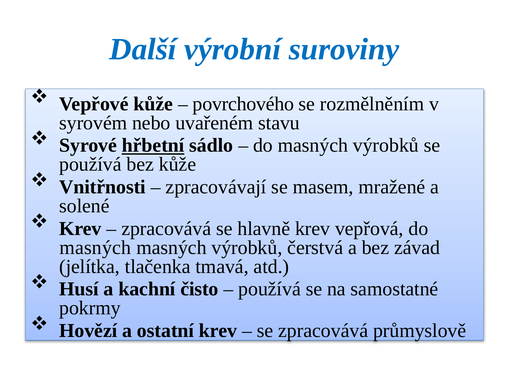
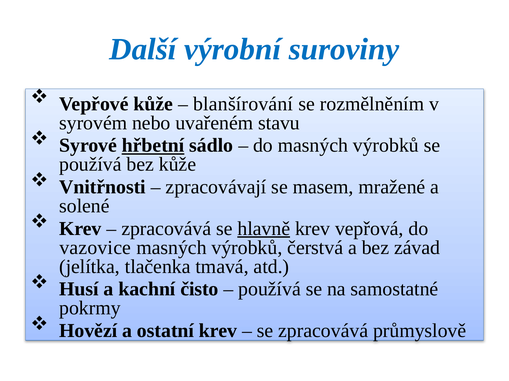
povrchového: povrchového -> blanšírování
hlavně underline: none -> present
masných at (95, 248): masných -> vazovice
